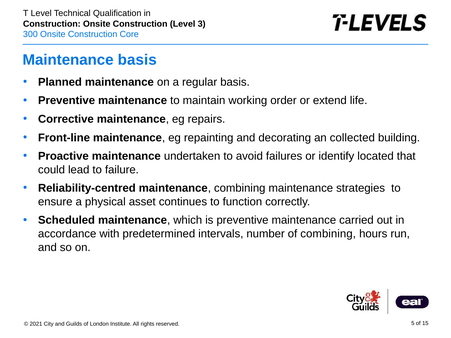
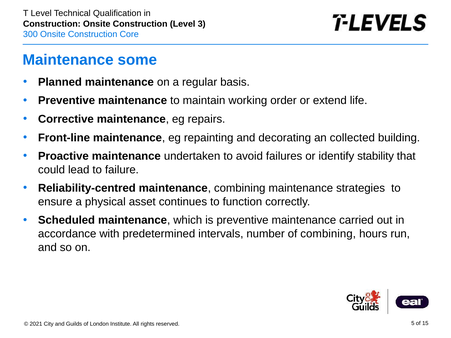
Maintenance basis: basis -> some
located: located -> stability
